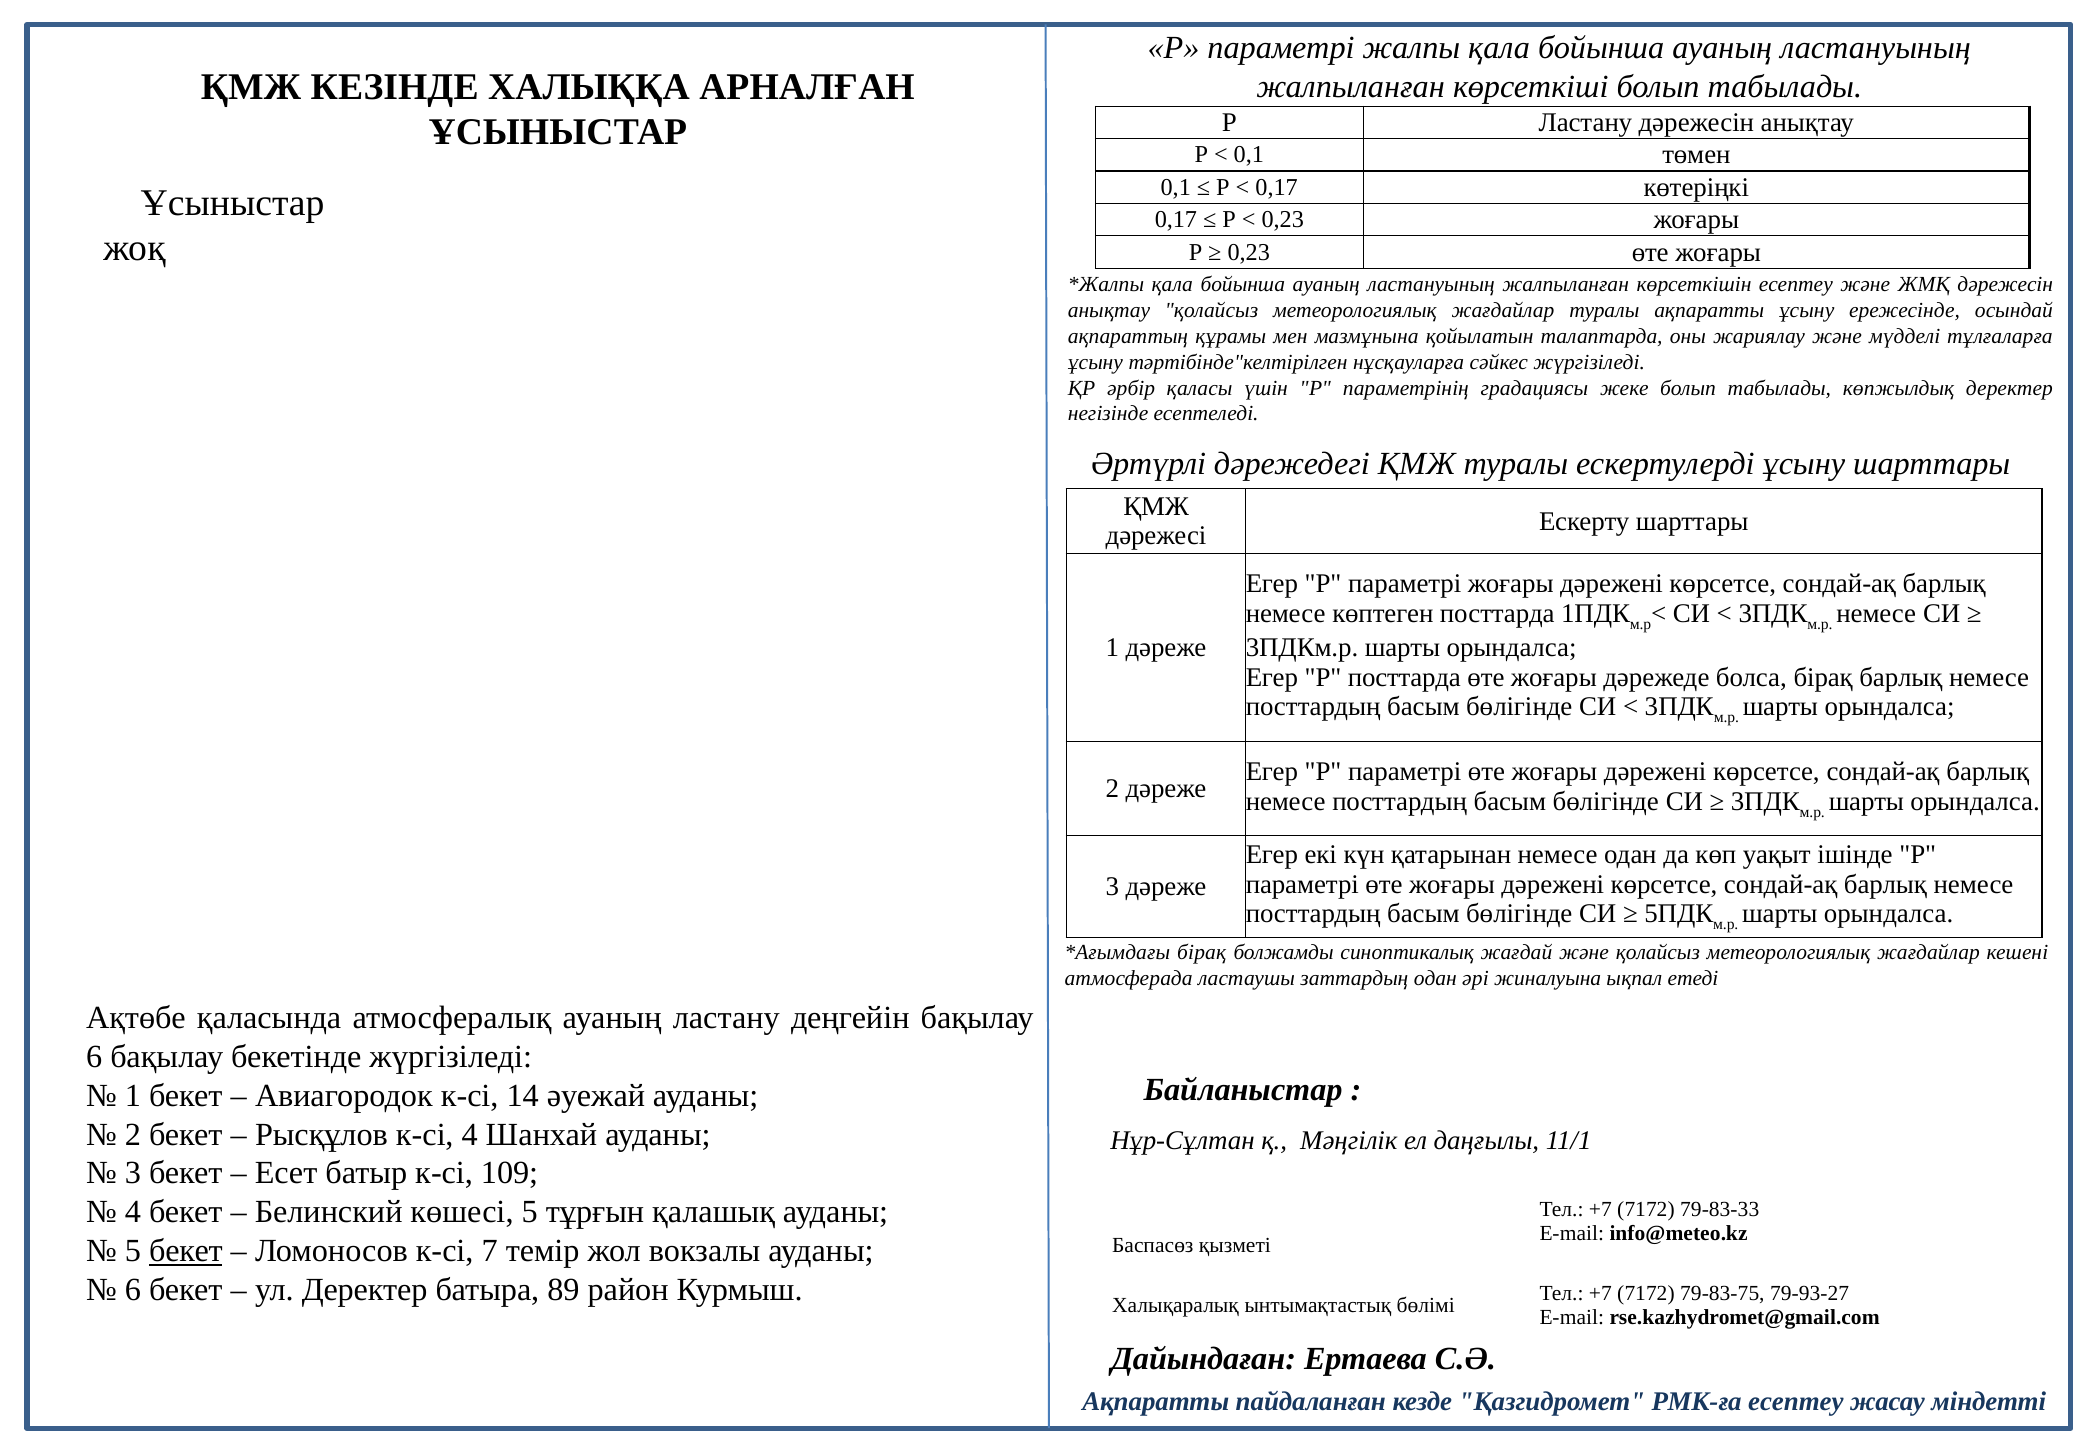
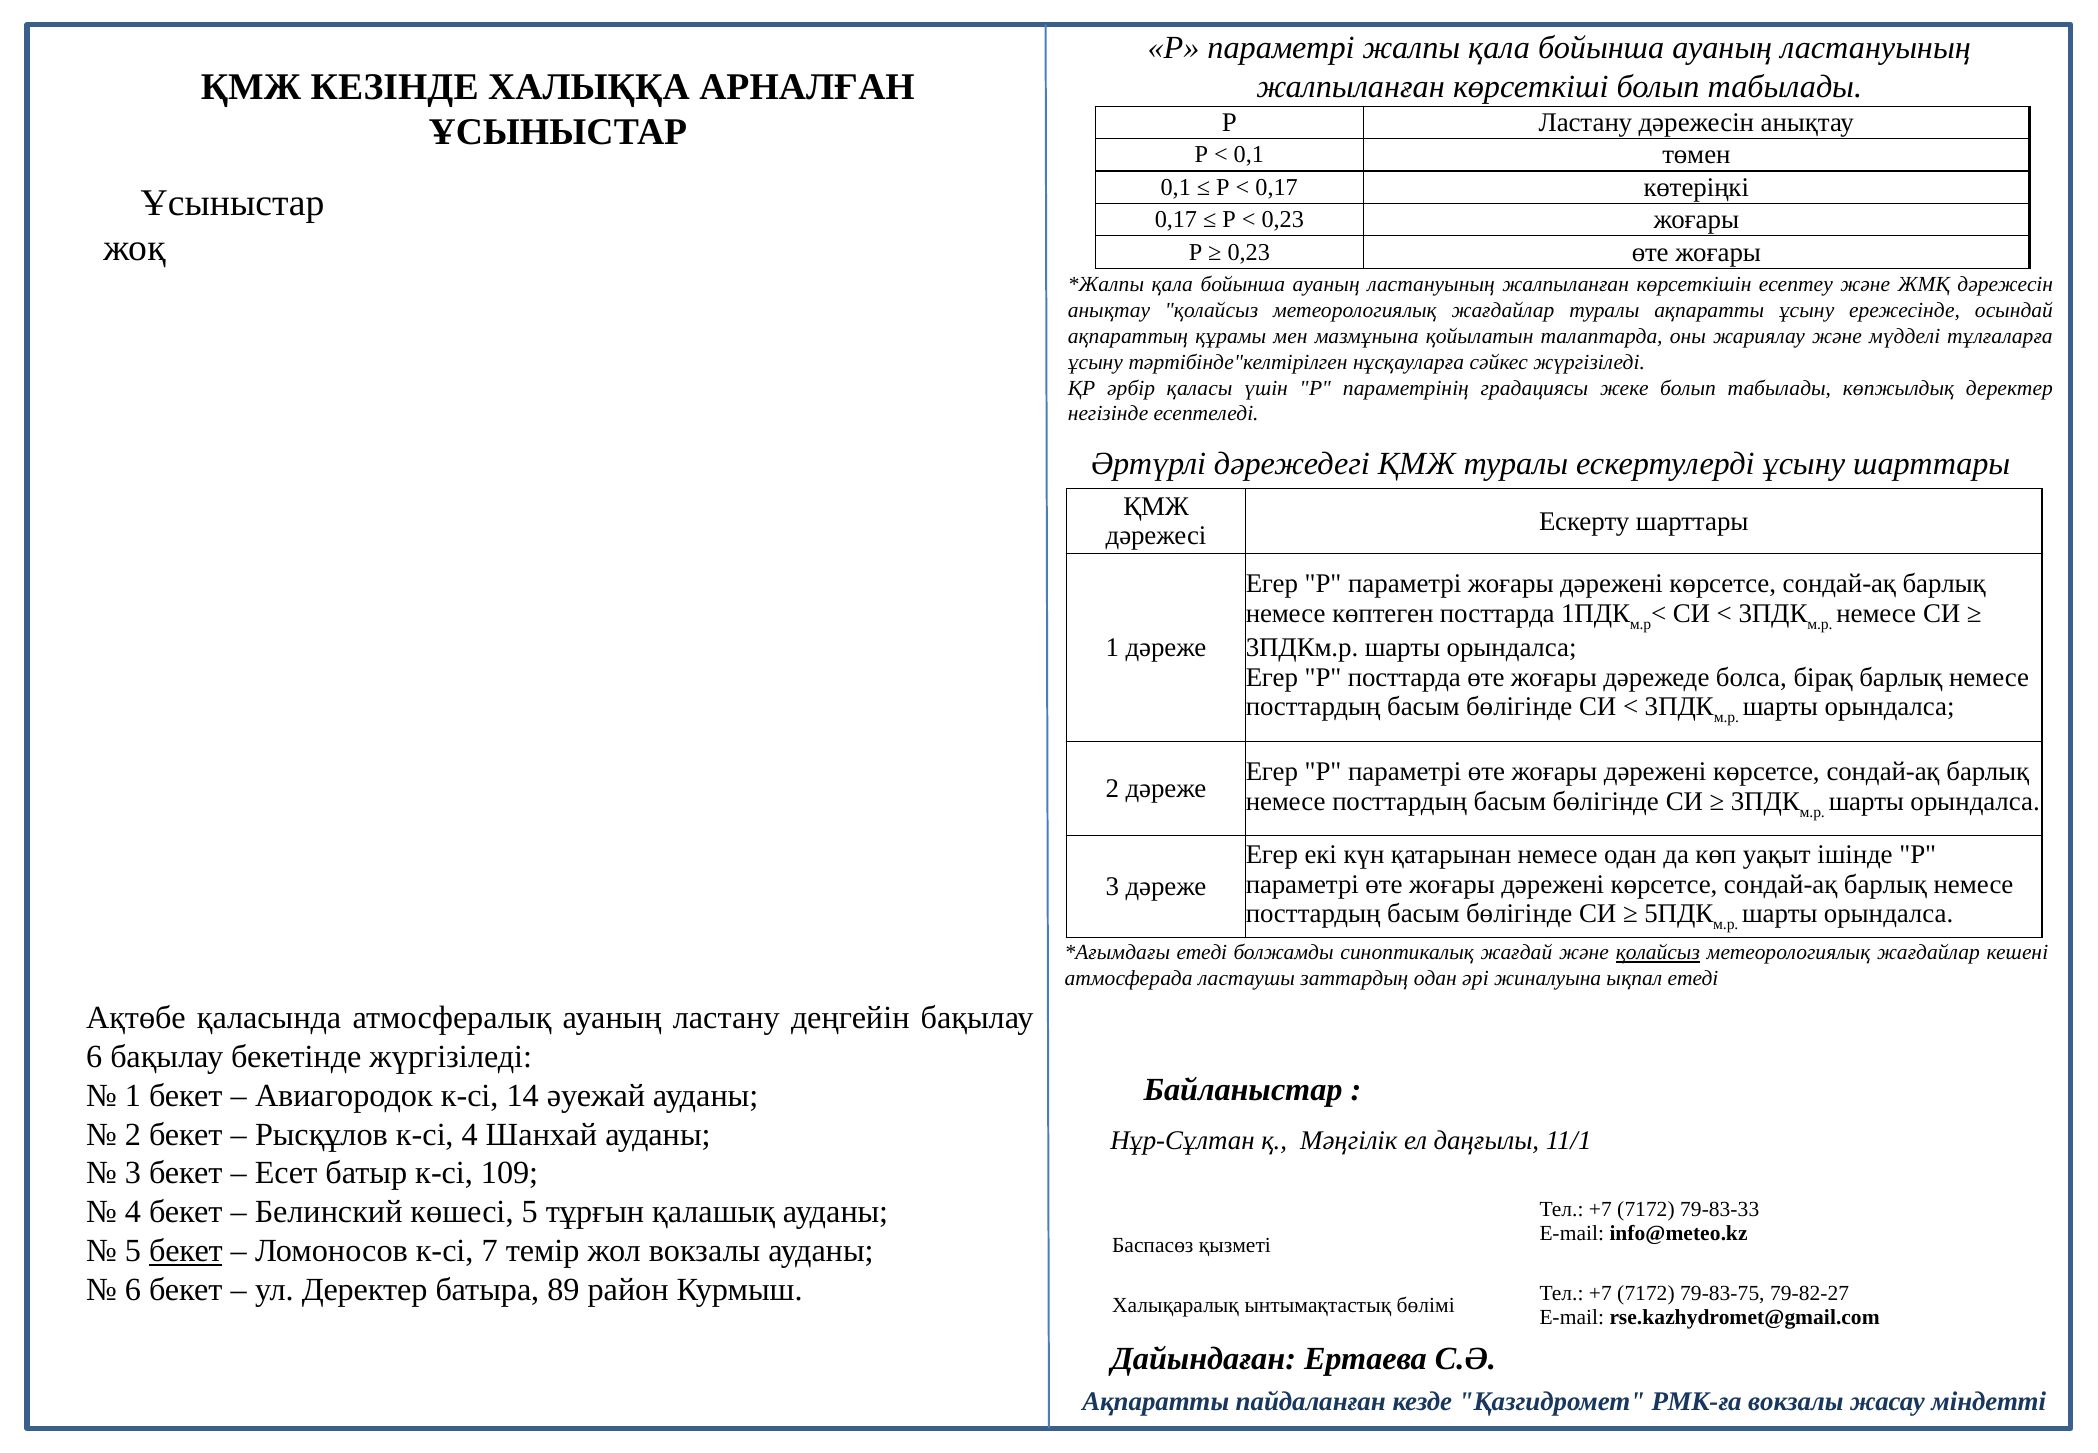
бірақ at (1202, 953): бірақ -> етеді
қолайсыз at (1658, 953) underline: none -> present
79-93-27: 79-93-27 -> 79-82-27
РМК-ға есептеу: есептеу -> вокзалы
